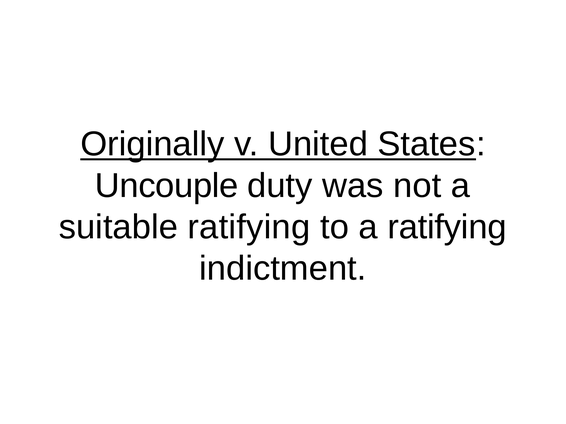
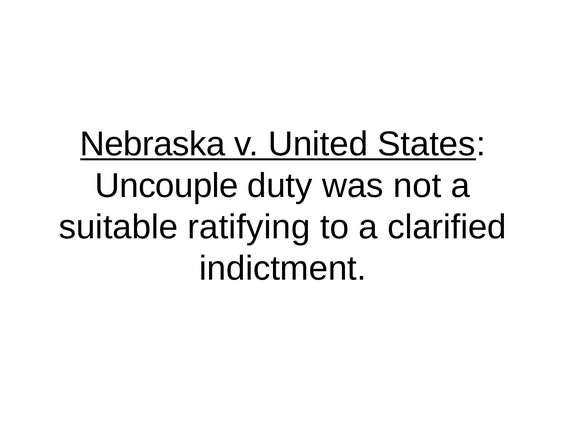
Originally: Originally -> Nebraska
a ratifying: ratifying -> clarified
